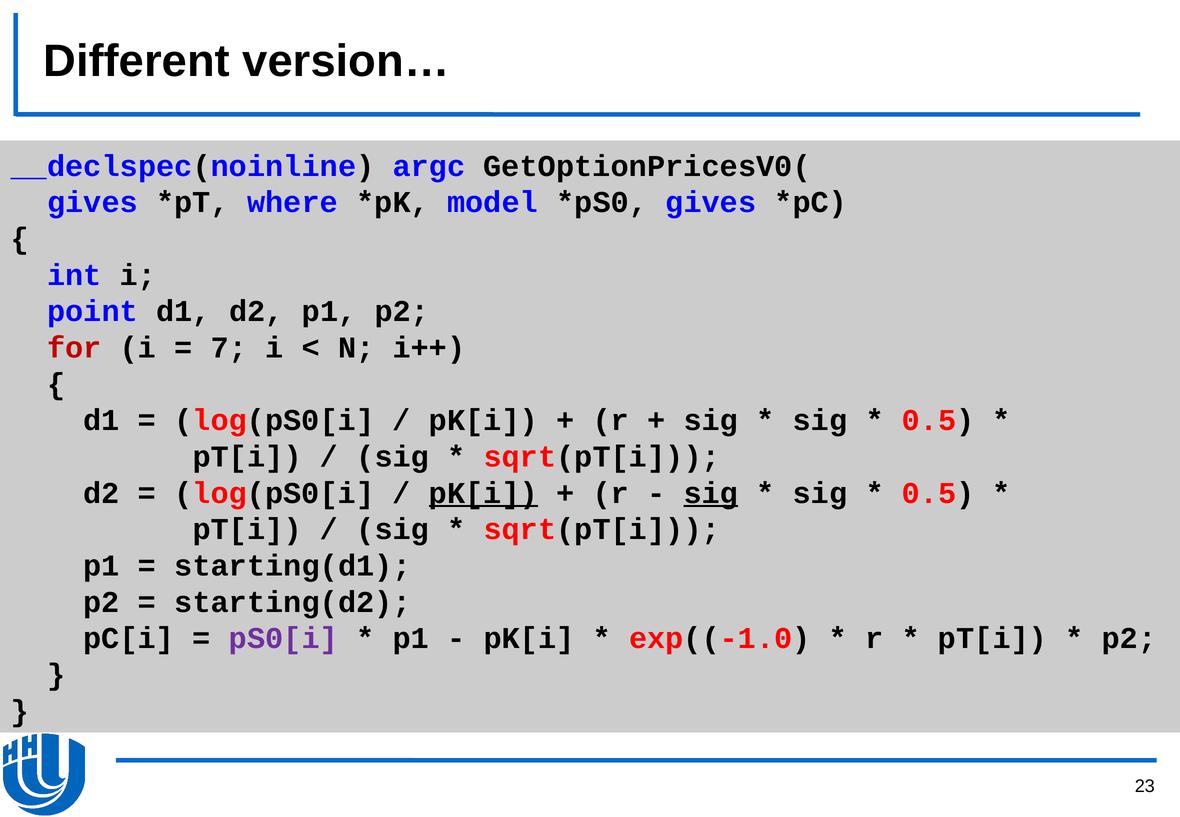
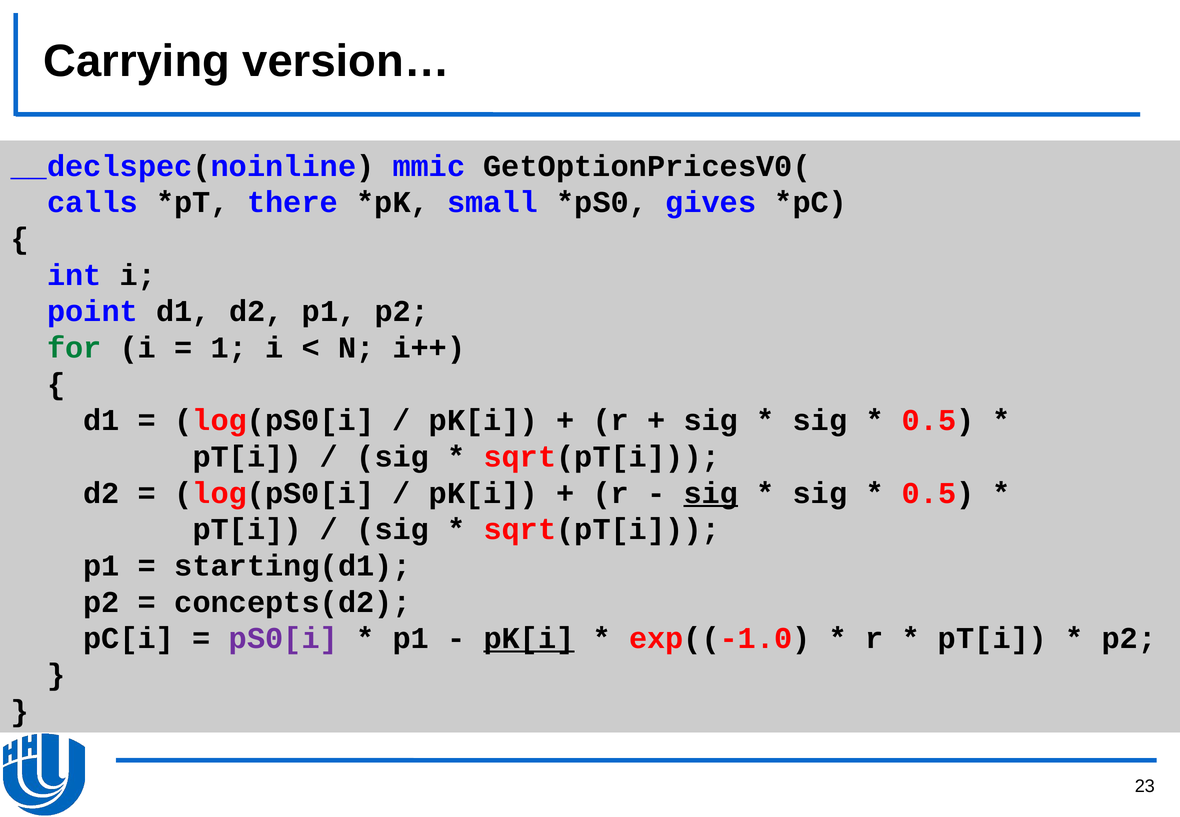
Different: Different -> Carrying
argc: argc -> mmic
gives at (92, 202): gives -> calls
where: where -> there
model: model -> small
for colour: red -> green
7: 7 -> 1
pK[i at (483, 493) underline: present -> none
starting(d2: starting(d2 -> concepts(d2
pK[i at (529, 638) underline: none -> present
